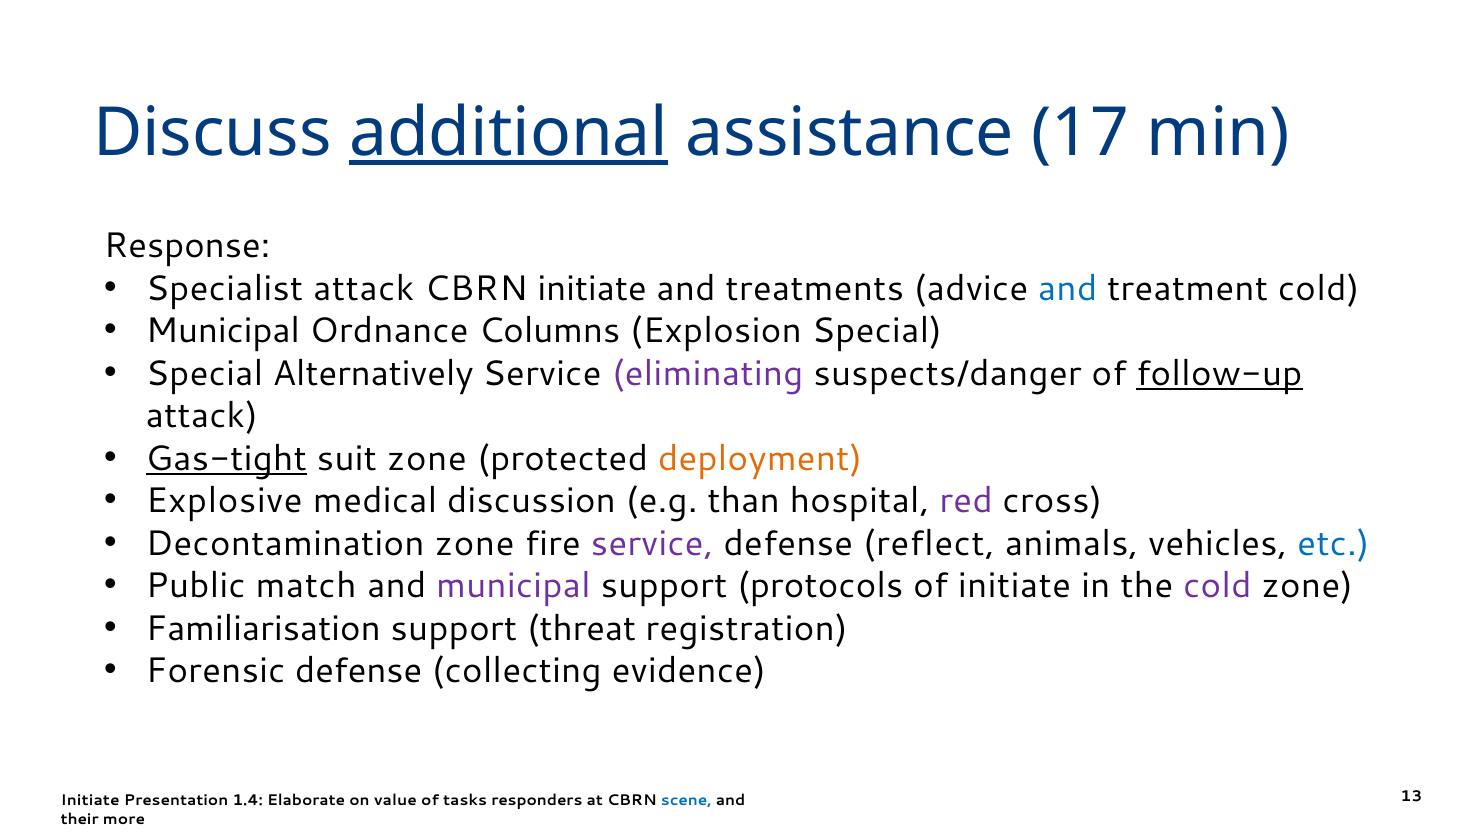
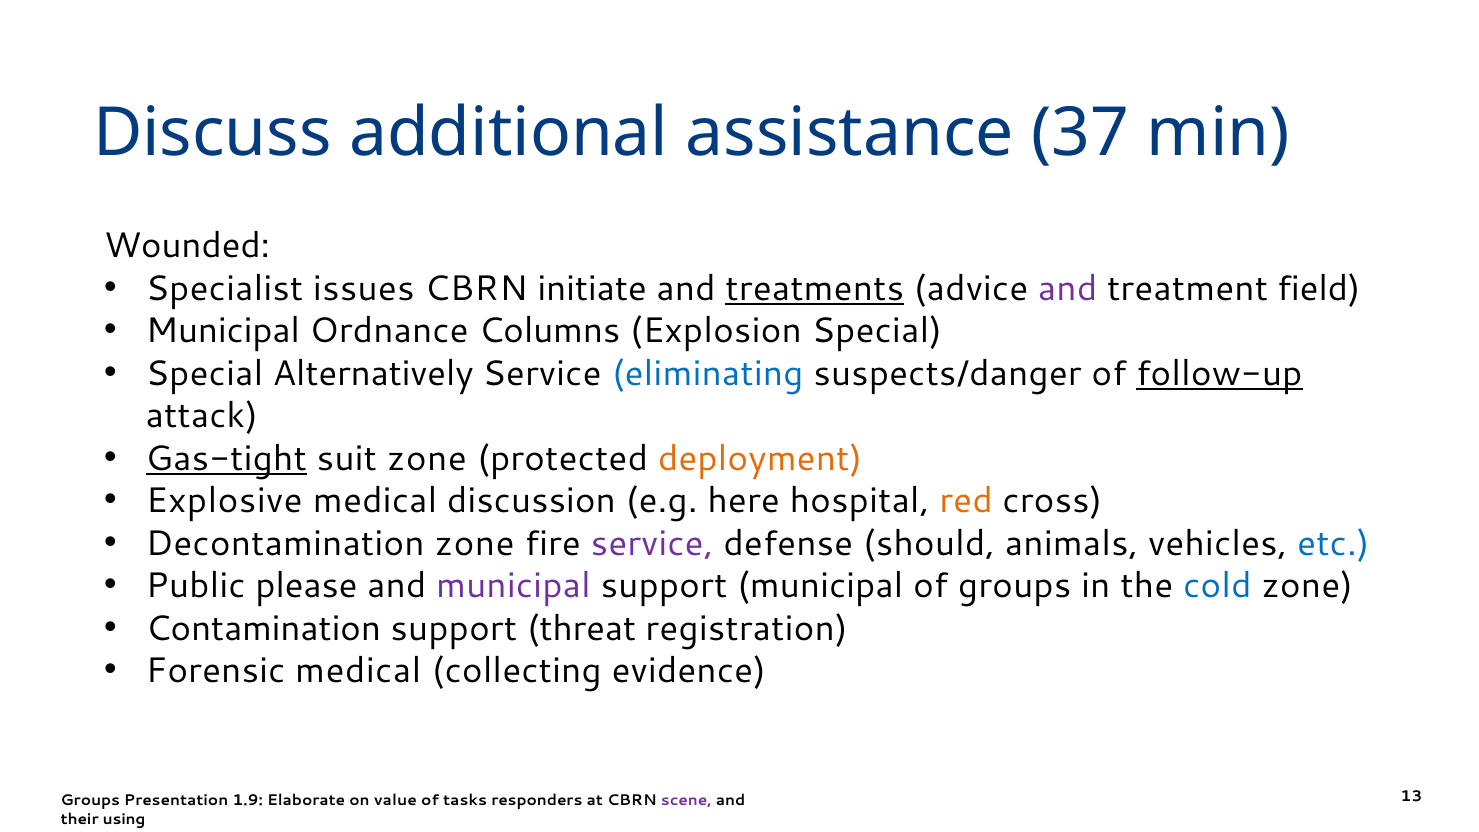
additional underline: present -> none
17: 17 -> 37
Response: Response -> Wounded
Specialist attack: attack -> issues
treatments underline: none -> present
and at (1068, 288) colour: blue -> purple
treatment cold: cold -> field
eliminating colour: purple -> blue
than: than -> here
red colour: purple -> orange
reflect: reflect -> should
match: match -> please
support protocols: protocols -> municipal
of initiate: initiate -> groups
cold at (1217, 586) colour: purple -> blue
Familiarisation: Familiarisation -> Contamination
Forensic defense: defense -> medical
Initiate at (90, 800): Initiate -> Groups
1.4: 1.4 -> 1.9
scene colour: blue -> purple
more: more -> using
